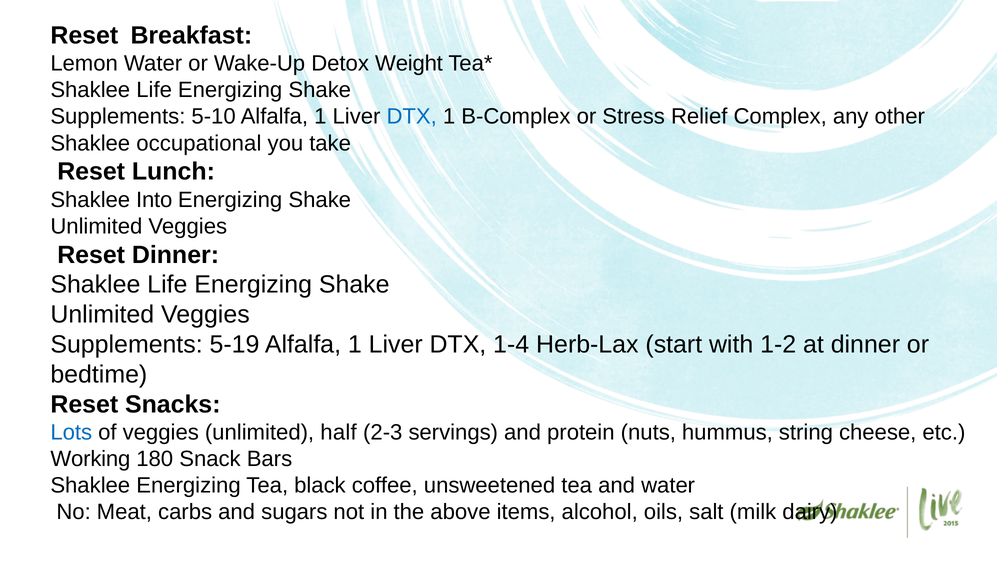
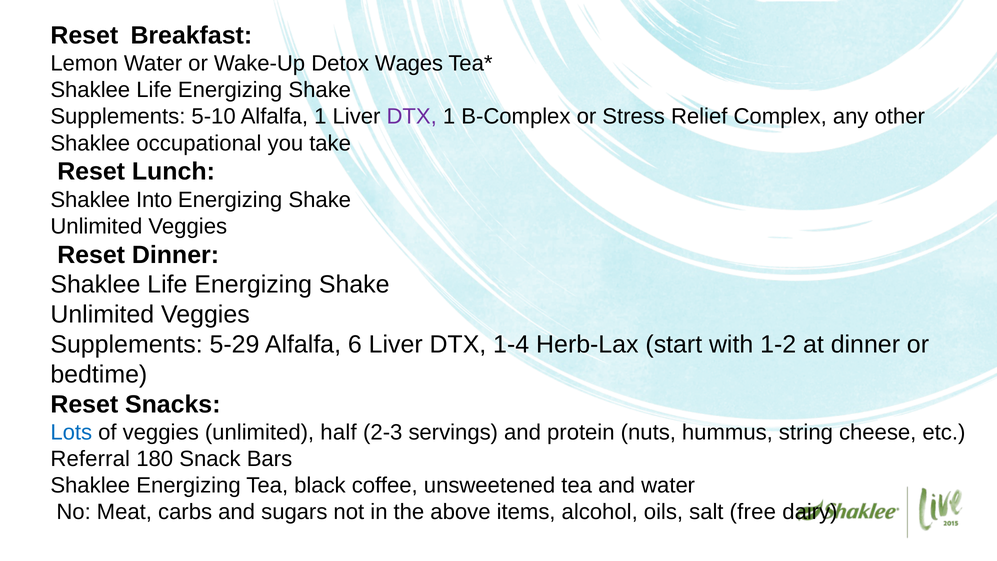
Weight: Weight -> Wages
DTX at (412, 117) colour: blue -> purple
5-19: 5-19 -> 5-29
1 at (355, 344): 1 -> 6
Working: Working -> Referral
milk: milk -> free
